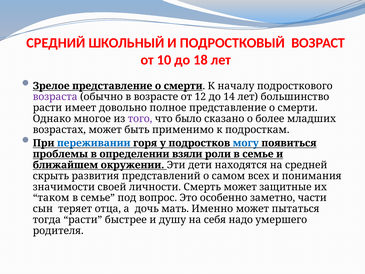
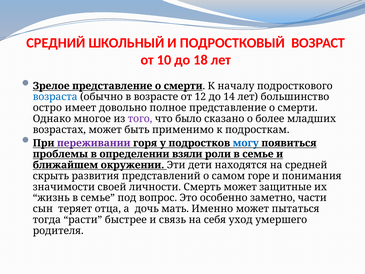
возраста colour: purple -> blue
расти at (47, 108): расти -> остро
переживании colour: blue -> purple
всех: всех -> горе
таком: таком -> жизнь
душу: душу -> связь
надо: надо -> уход
